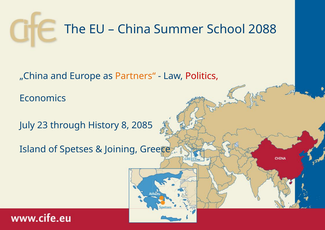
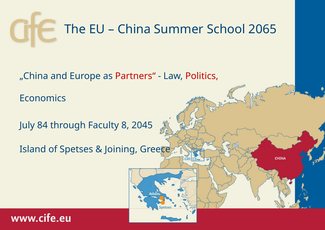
2088: 2088 -> 2065
Partners“ colour: orange -> red
23: 23 -> 84
History: History -> Faculty
2085: 2085 -> 2045
